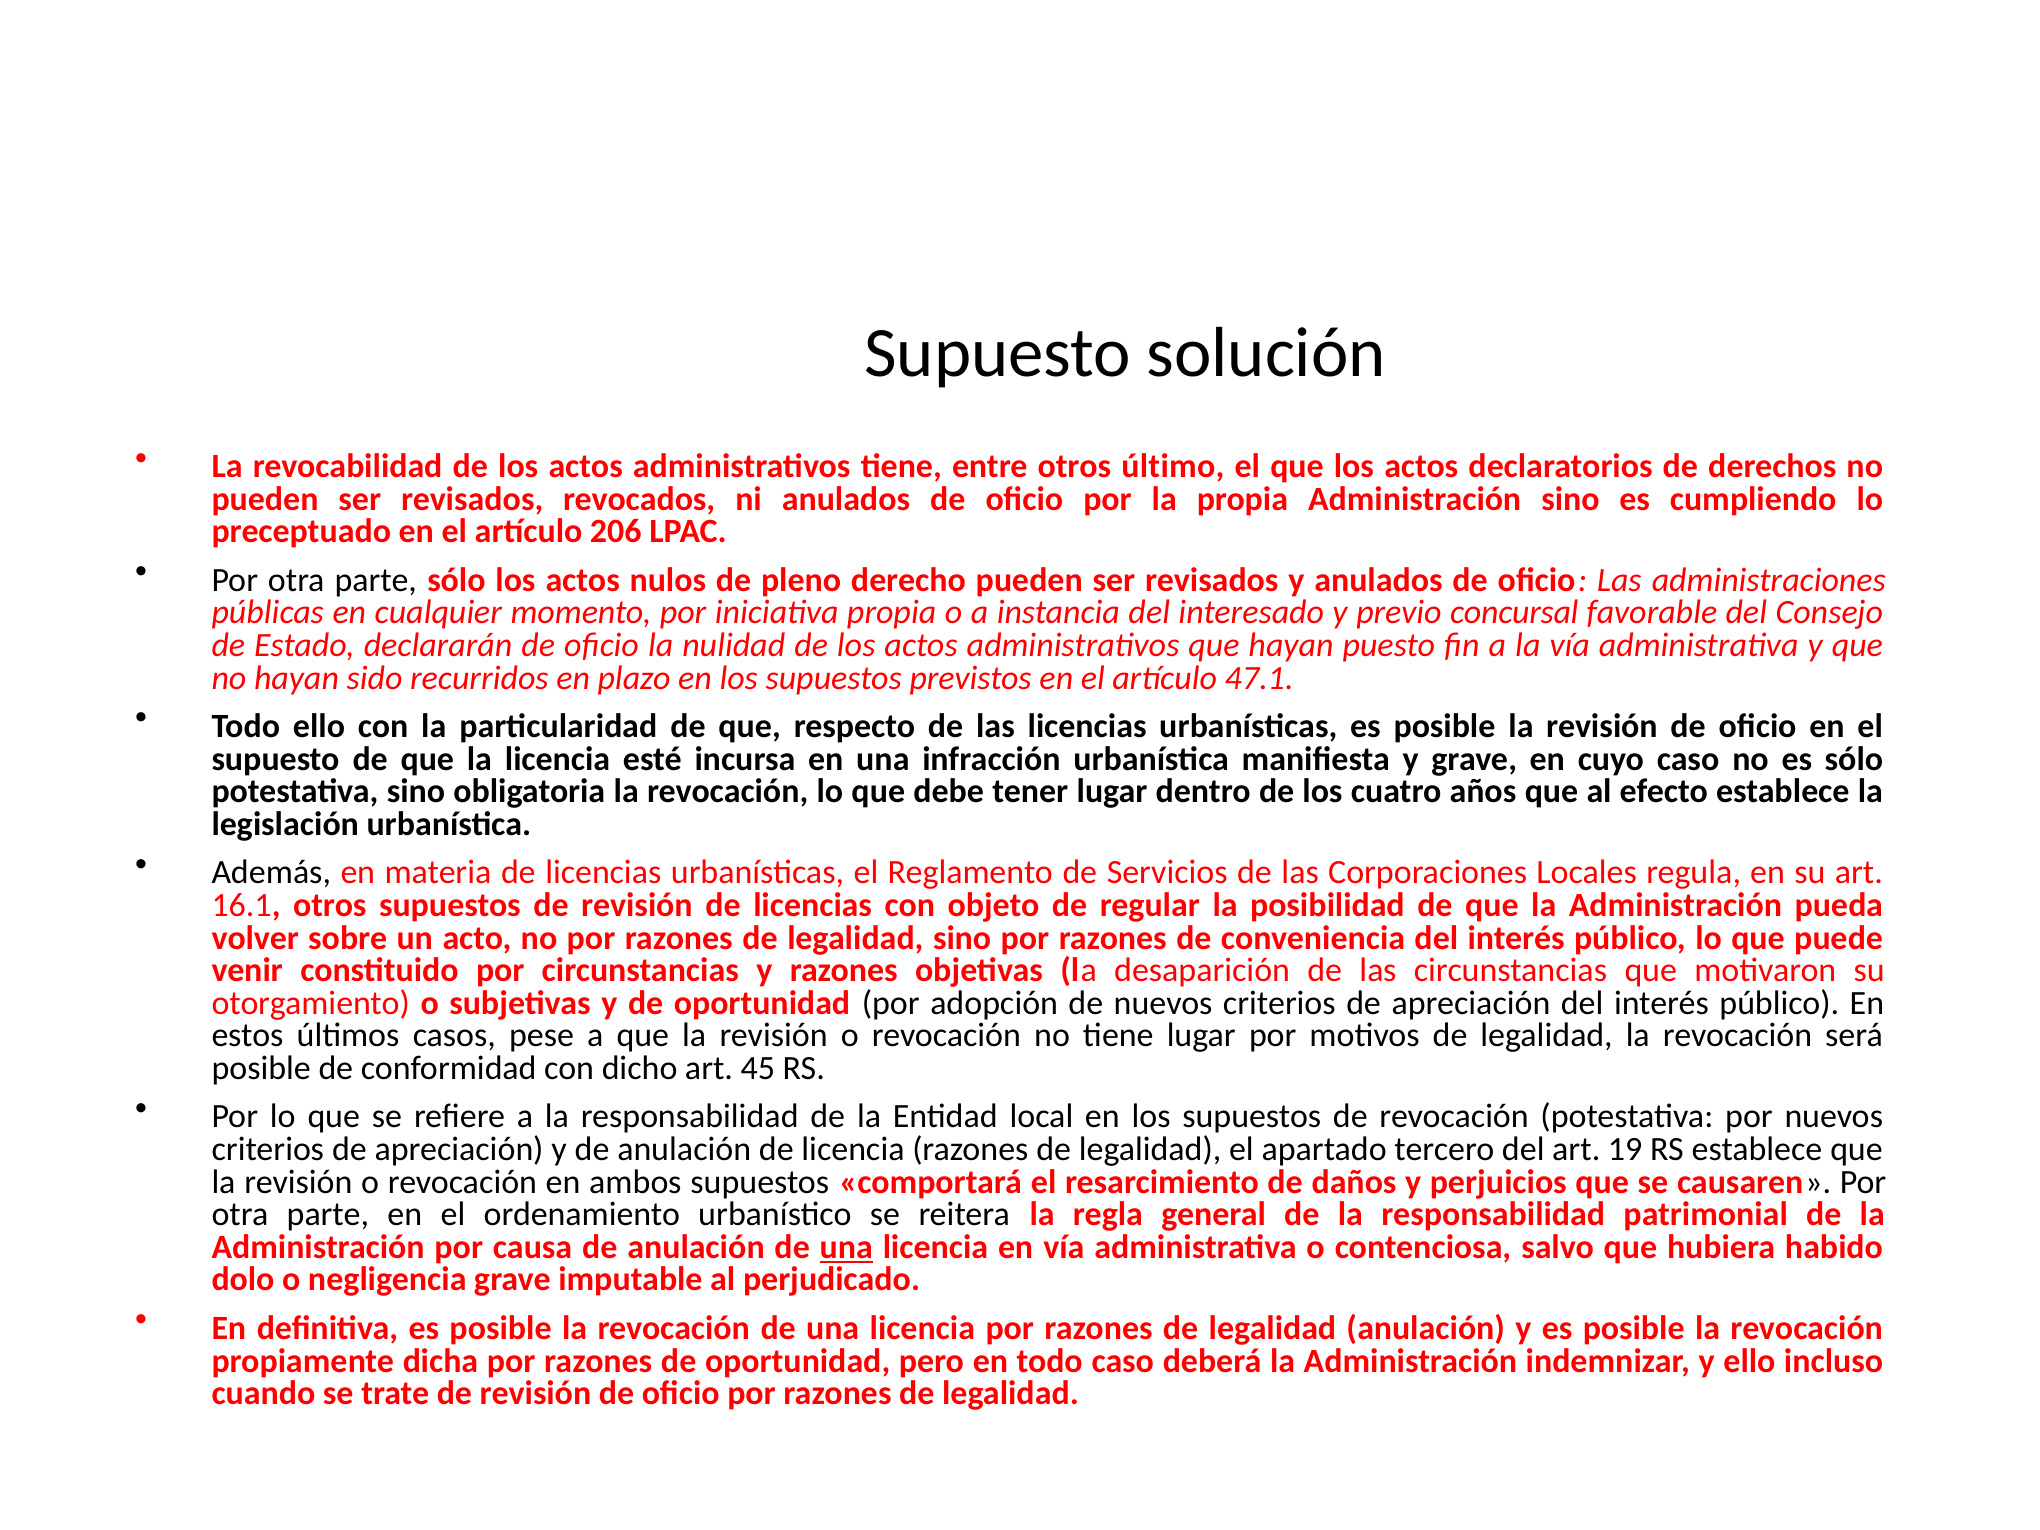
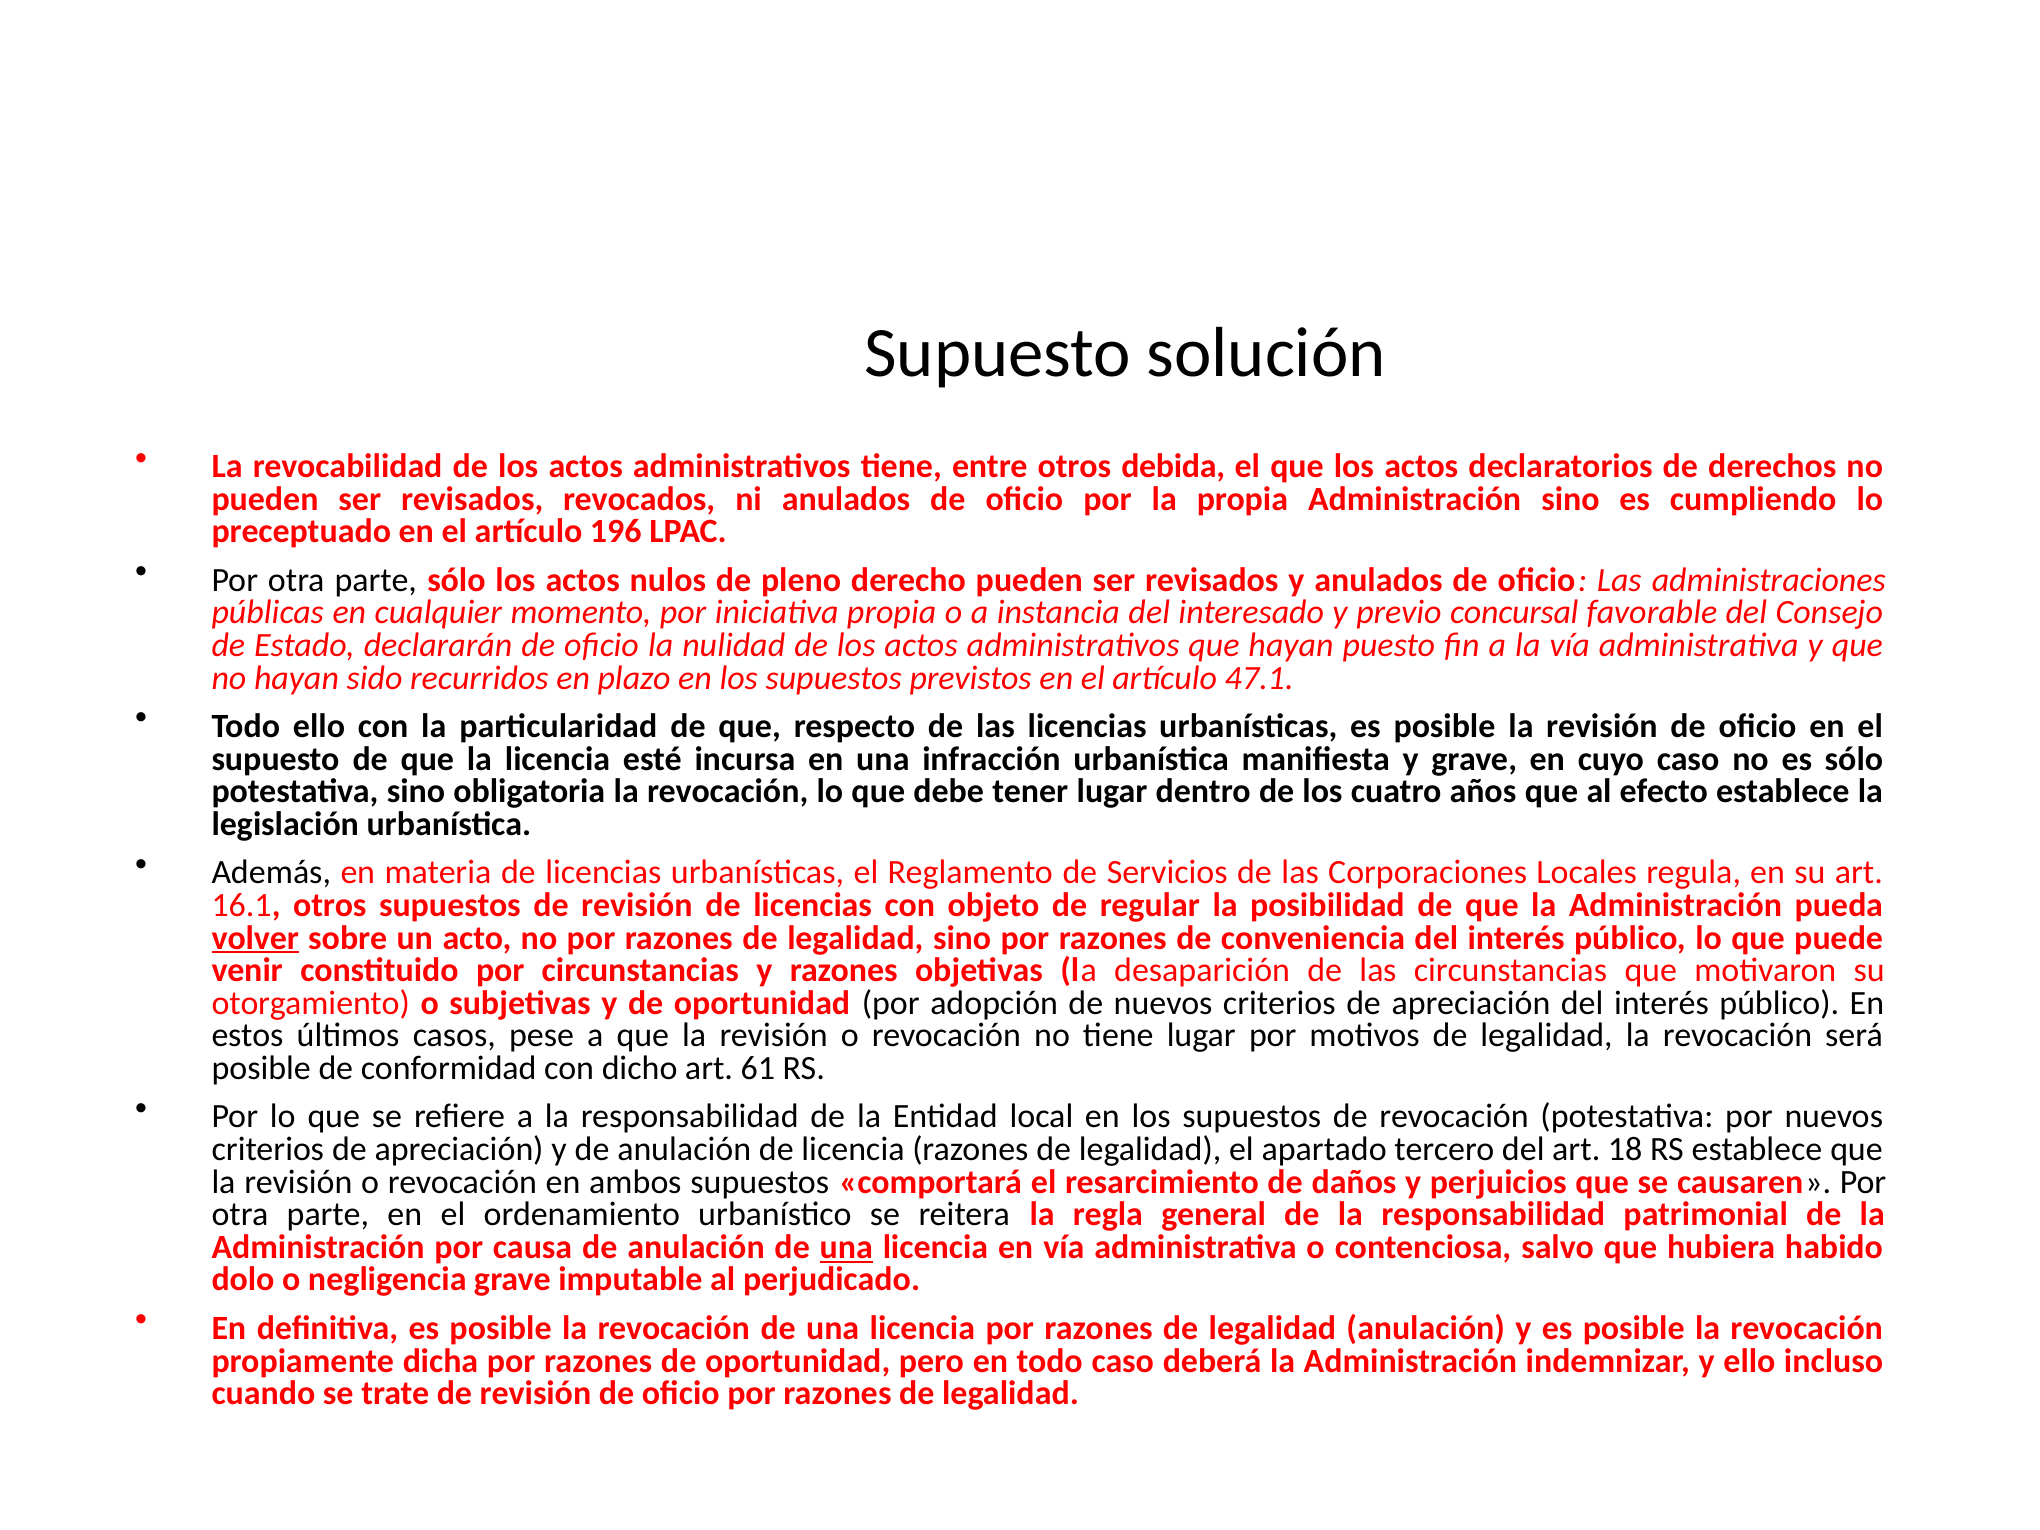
último: último -> debida
206: 206 -> 196
volver underline: none -> present
45: 45 -> 61
19: 19 -> 18
